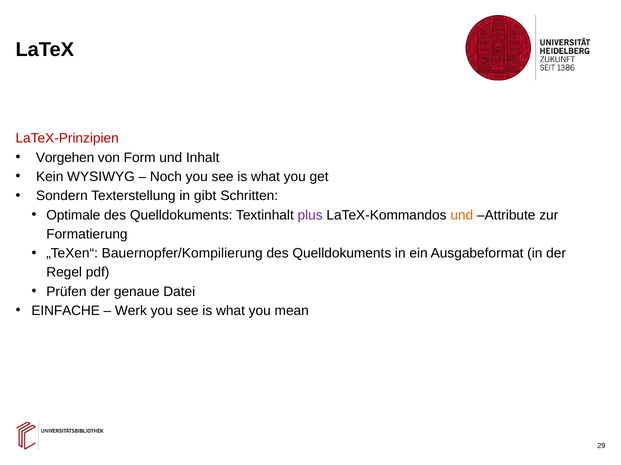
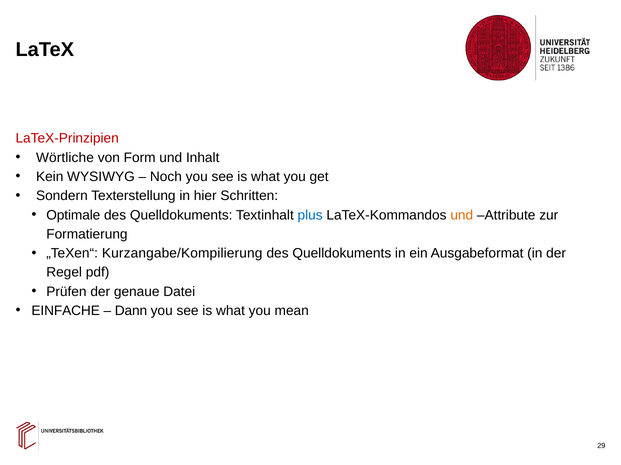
Vorgehen: Vorgehen -> Wörtliche
gibt: gibt -> hier
plus colour: purple -> blue
Bauernopfer/Kompilierung: Bauernopfer/Kompilierung -> Kurzangabe/Kompilierung
Werk: Werk -> Dann
